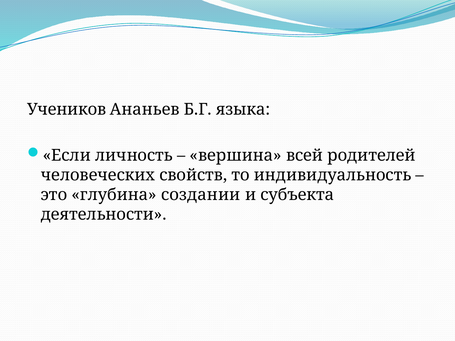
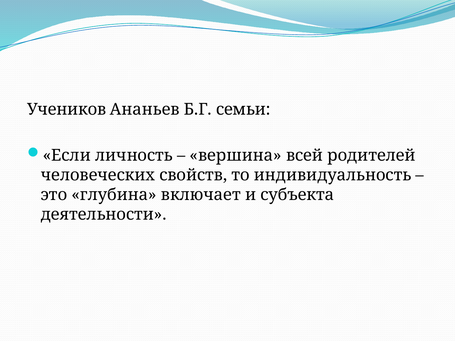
языка: языка -> семьи
создании: создании -> включает
